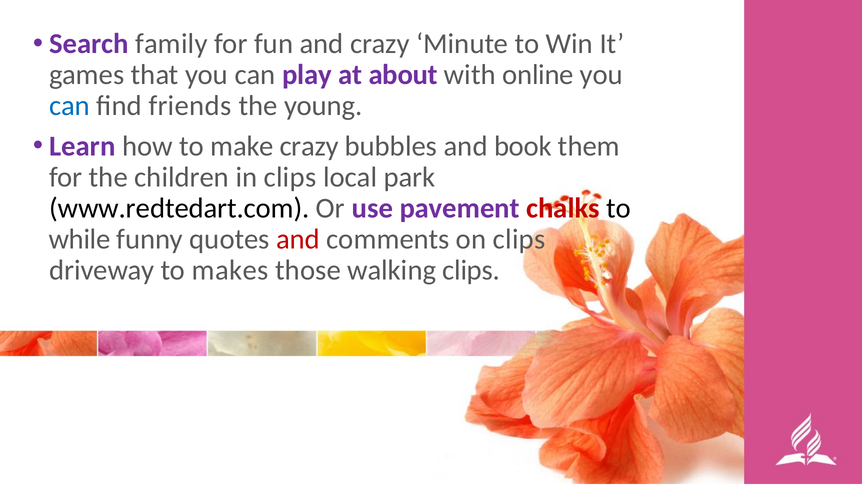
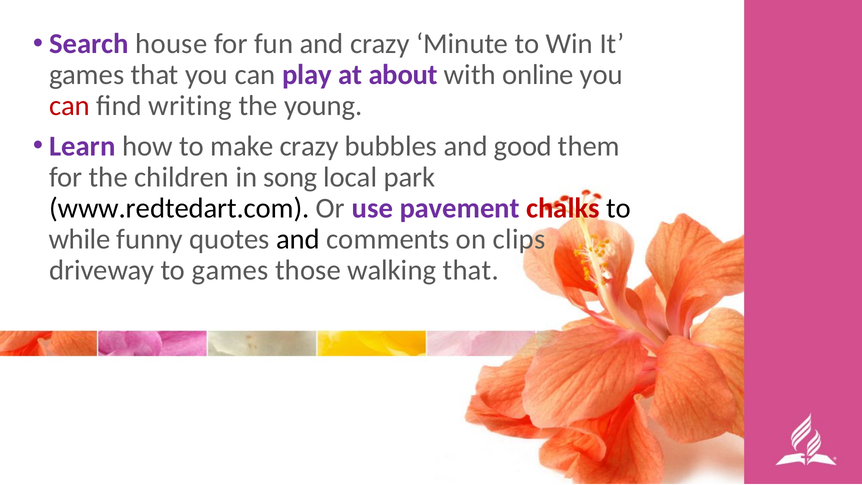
family: family -> house
can at (69, 106) colour: blue -> red
friends: friends -> writing
book: book -> good
in clips: clips -> song
and at (298, 239) colour: red -> black
to makes: makes -> games
walking clips: clips -> that
